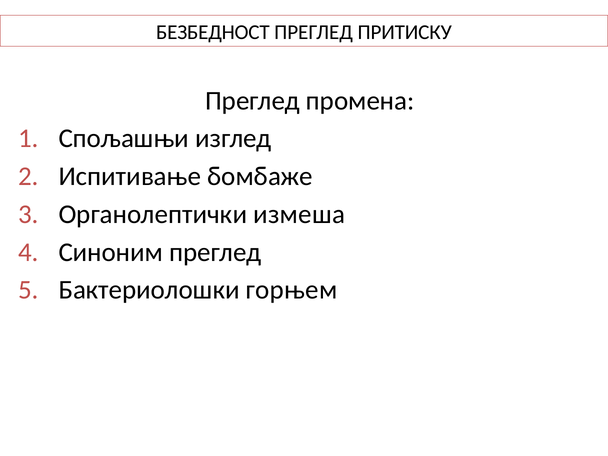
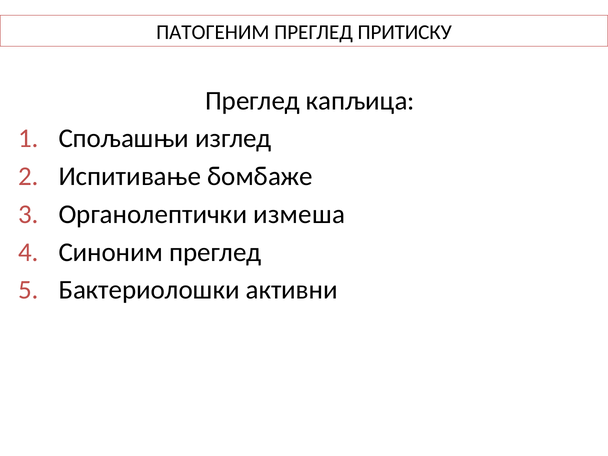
БЕЗБЕДНОСТ: БЕЗБЕДНОСТ -> ПАТОГЕНИМ
промена: промена -> капљица
горњем: горњем -> активни
